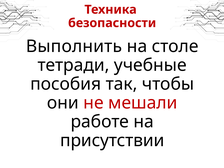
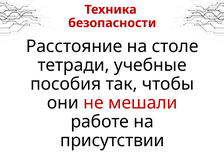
Выполнить: Выполнить -> Расстояние
